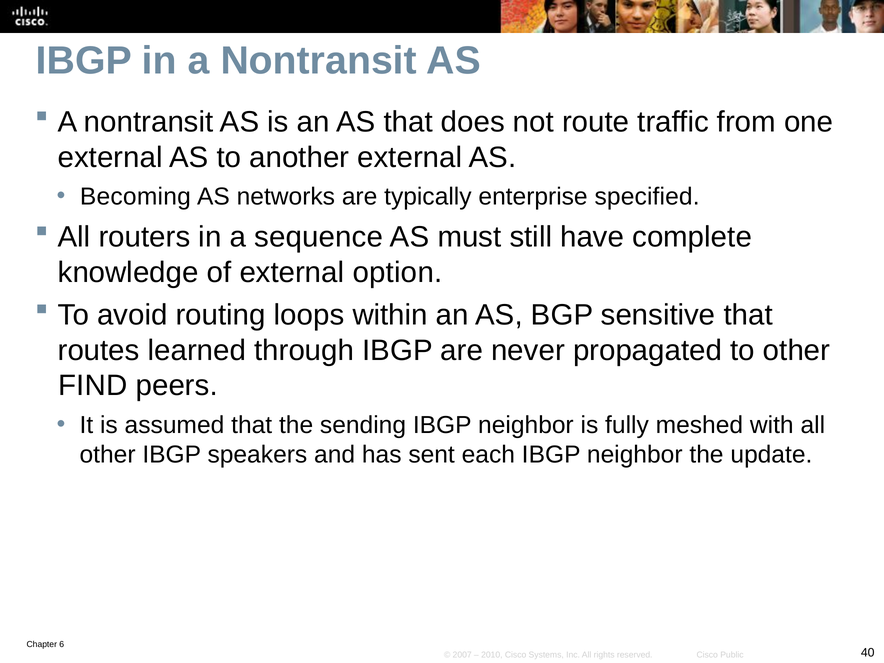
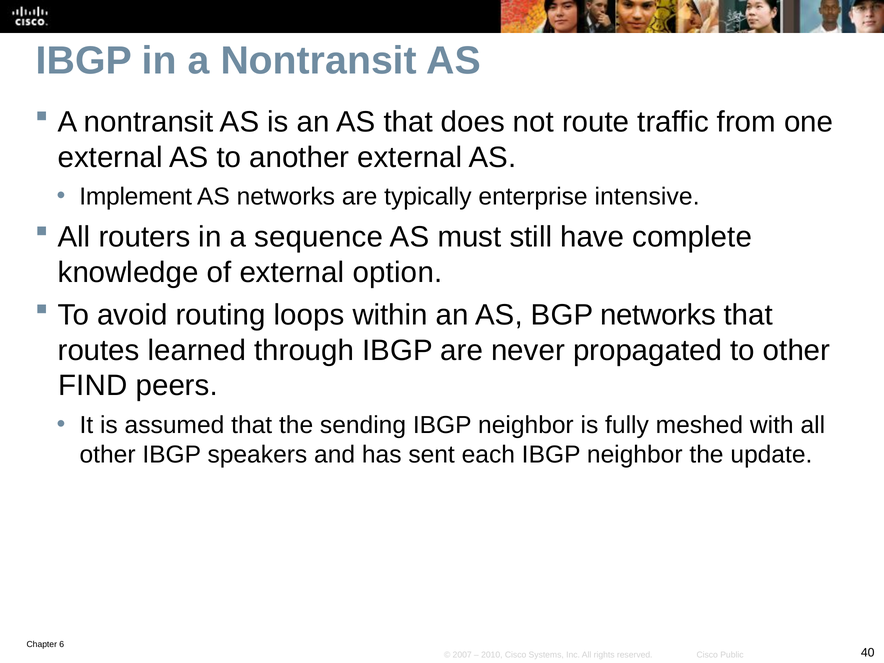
Becoming: Becoming -> Implement
specified: specified -> intensive
BGP sensitive: sensitive -> networks
